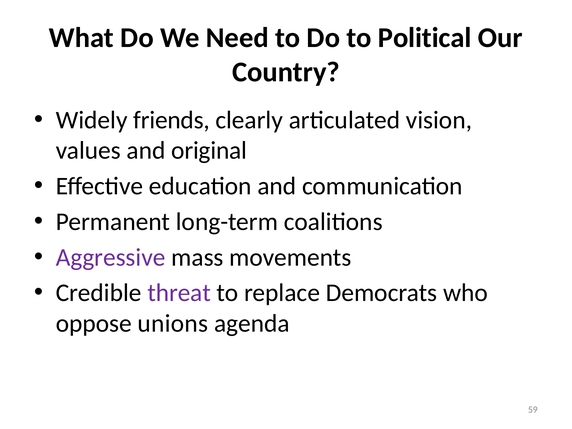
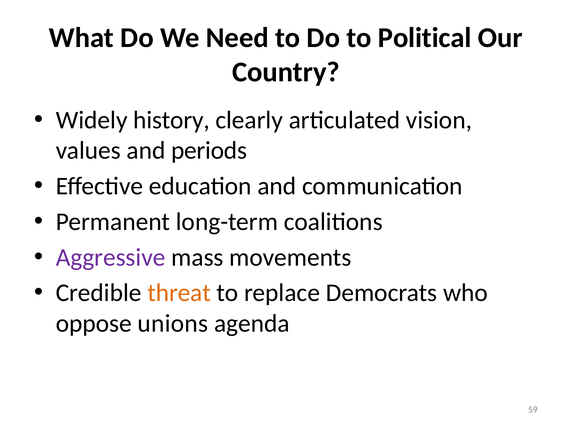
friends: friends -> history
original: original -> periods
threat colour: purple -> orange
